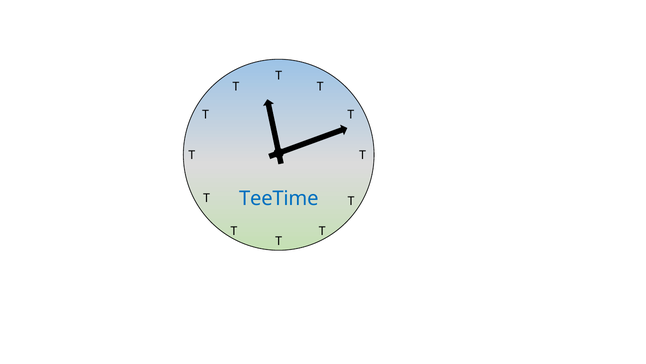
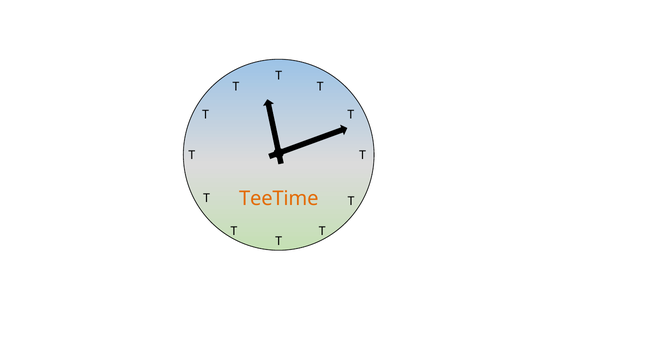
TeeTime colour: blue -> orange
